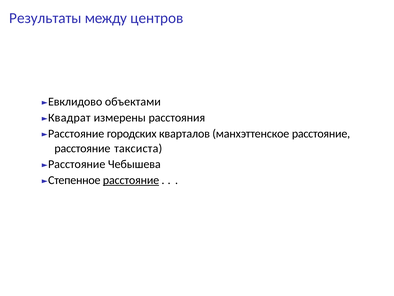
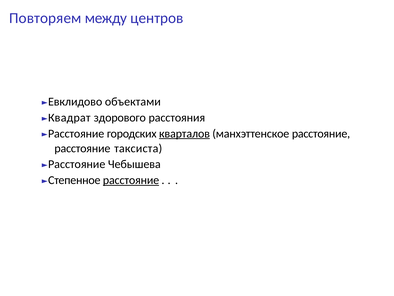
Результаты: Результаты -> Повторяем
измерены: измерены -> здорового
кварталов underline: none -> present
